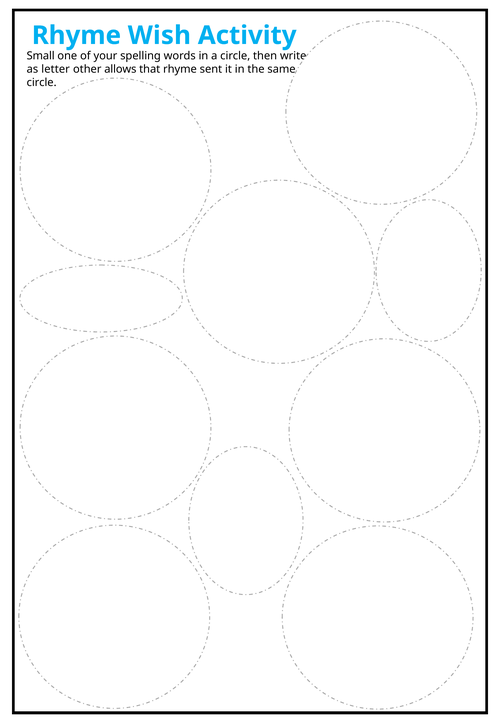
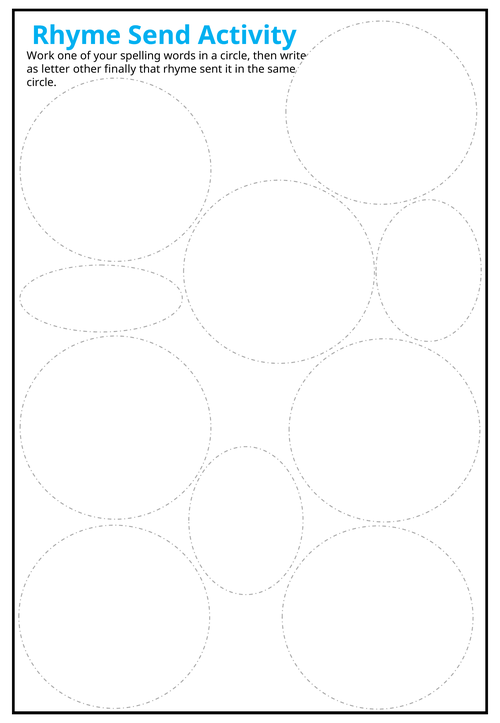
Wish: Wish -> Send
Small: Small -> Work
allows: allows -> finally
